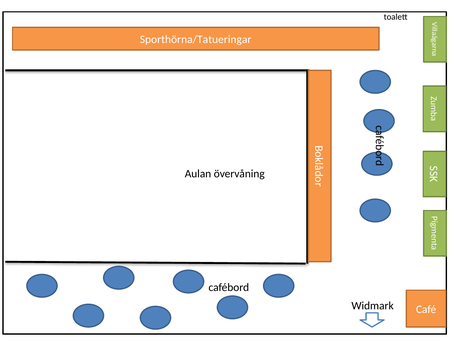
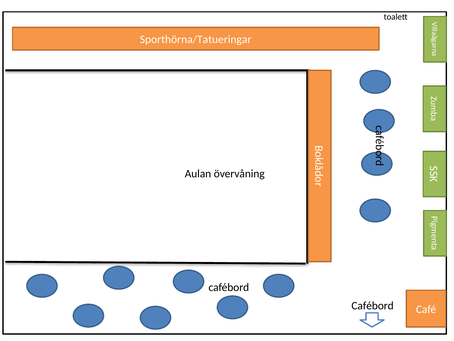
Widmark at (373, 305): Widmark -> Cafébord
